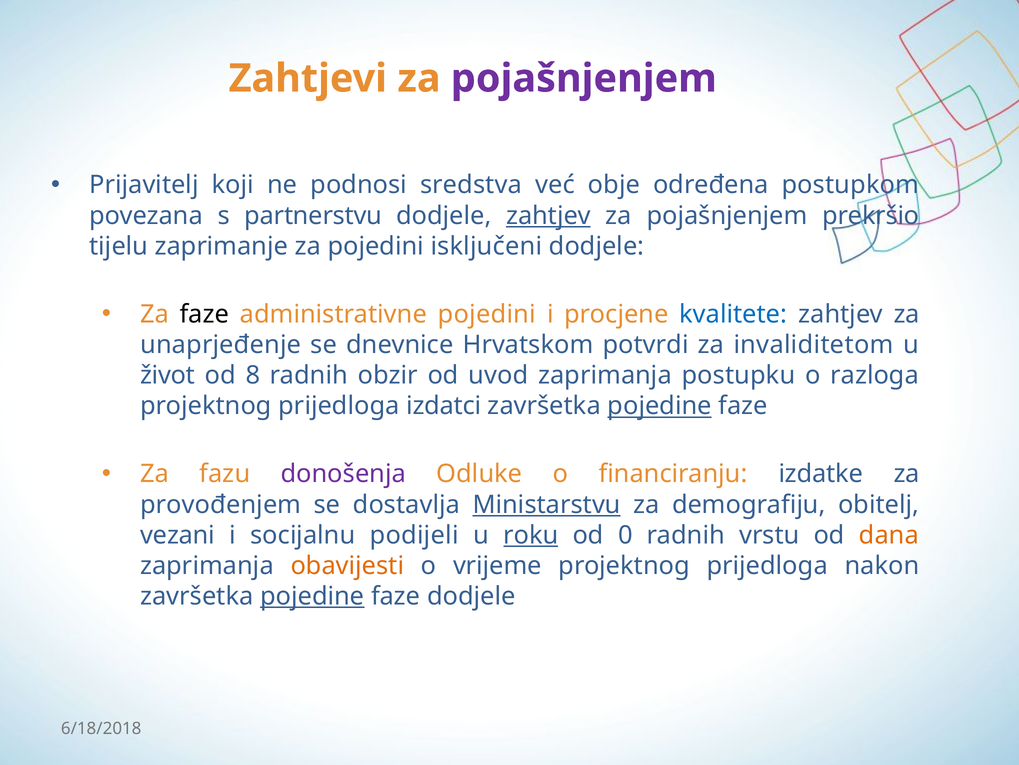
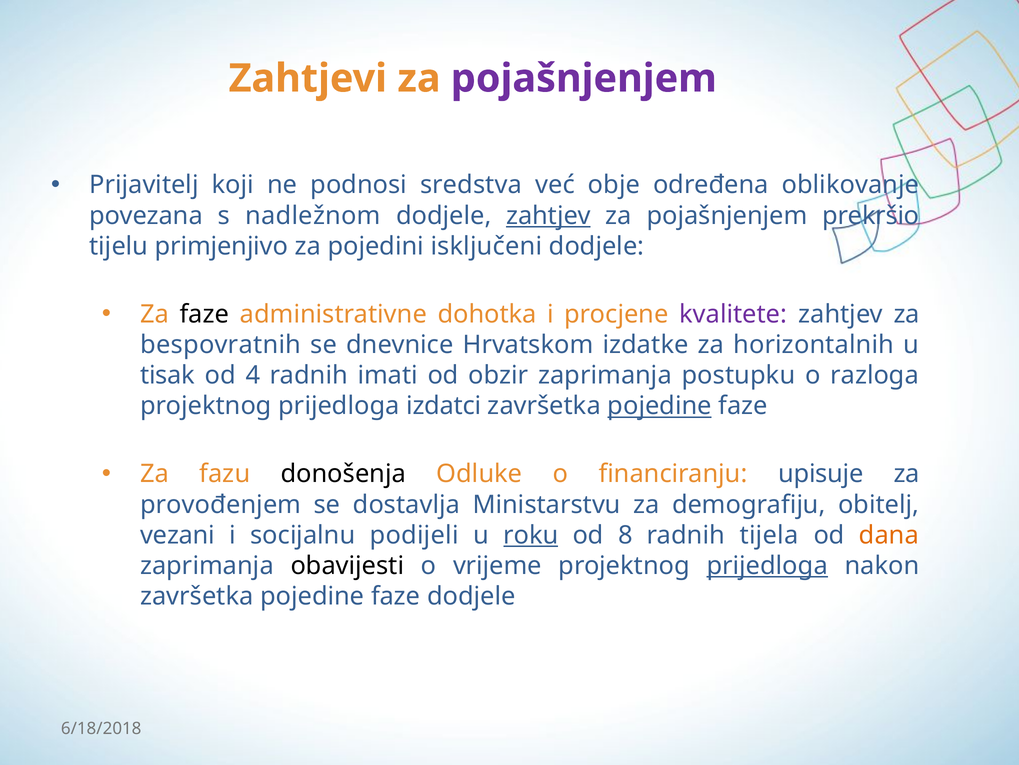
postupkom: postupkom -> oblikovanje
partnerstvu: partnerstvu -> nadležnom
zaprimanje: zaprimanje -> primjenjivo
administrativne pojedini: pojedini -> dohotka
kvalitete colour: blue -> purple
unaprjeđenje: unaprjeđenje -> bespovratnih
potvrdi: potvrdi -> izdatke
invaliditetom: invaliditetom -> horizontalnih
život: život -> tisak
8: 8 -> 4
obzir: obzir -> imati
uvod: uvod -> obzir
donošenja colour: purple -> black
izdatke: izdatke -> upisuje
Ministarstvu underline: present -> none
0: 0 -> 8
vrstu: vrstu -> tijela
obavijesti colour: orange -> black
prijedloga at (767, 565) underline: none -> present
pojedine at (312, 596) underline: present -> none
